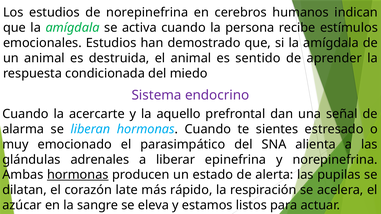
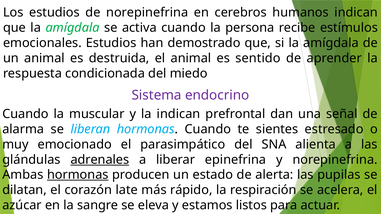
acercarte: acercarte -> muscular
la aquello: aquello -> indican
adrenales underline: none -> present
